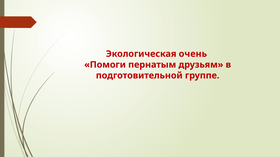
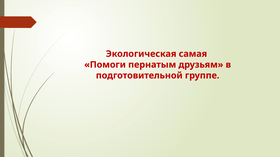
очень: очень -> самая
